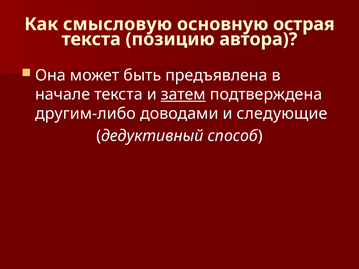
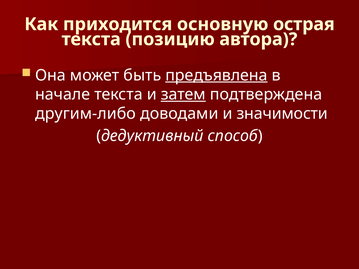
смысловую: смысловую -> приходится
предъявлена underline: none -> present
следующие: следующие -> значимости
